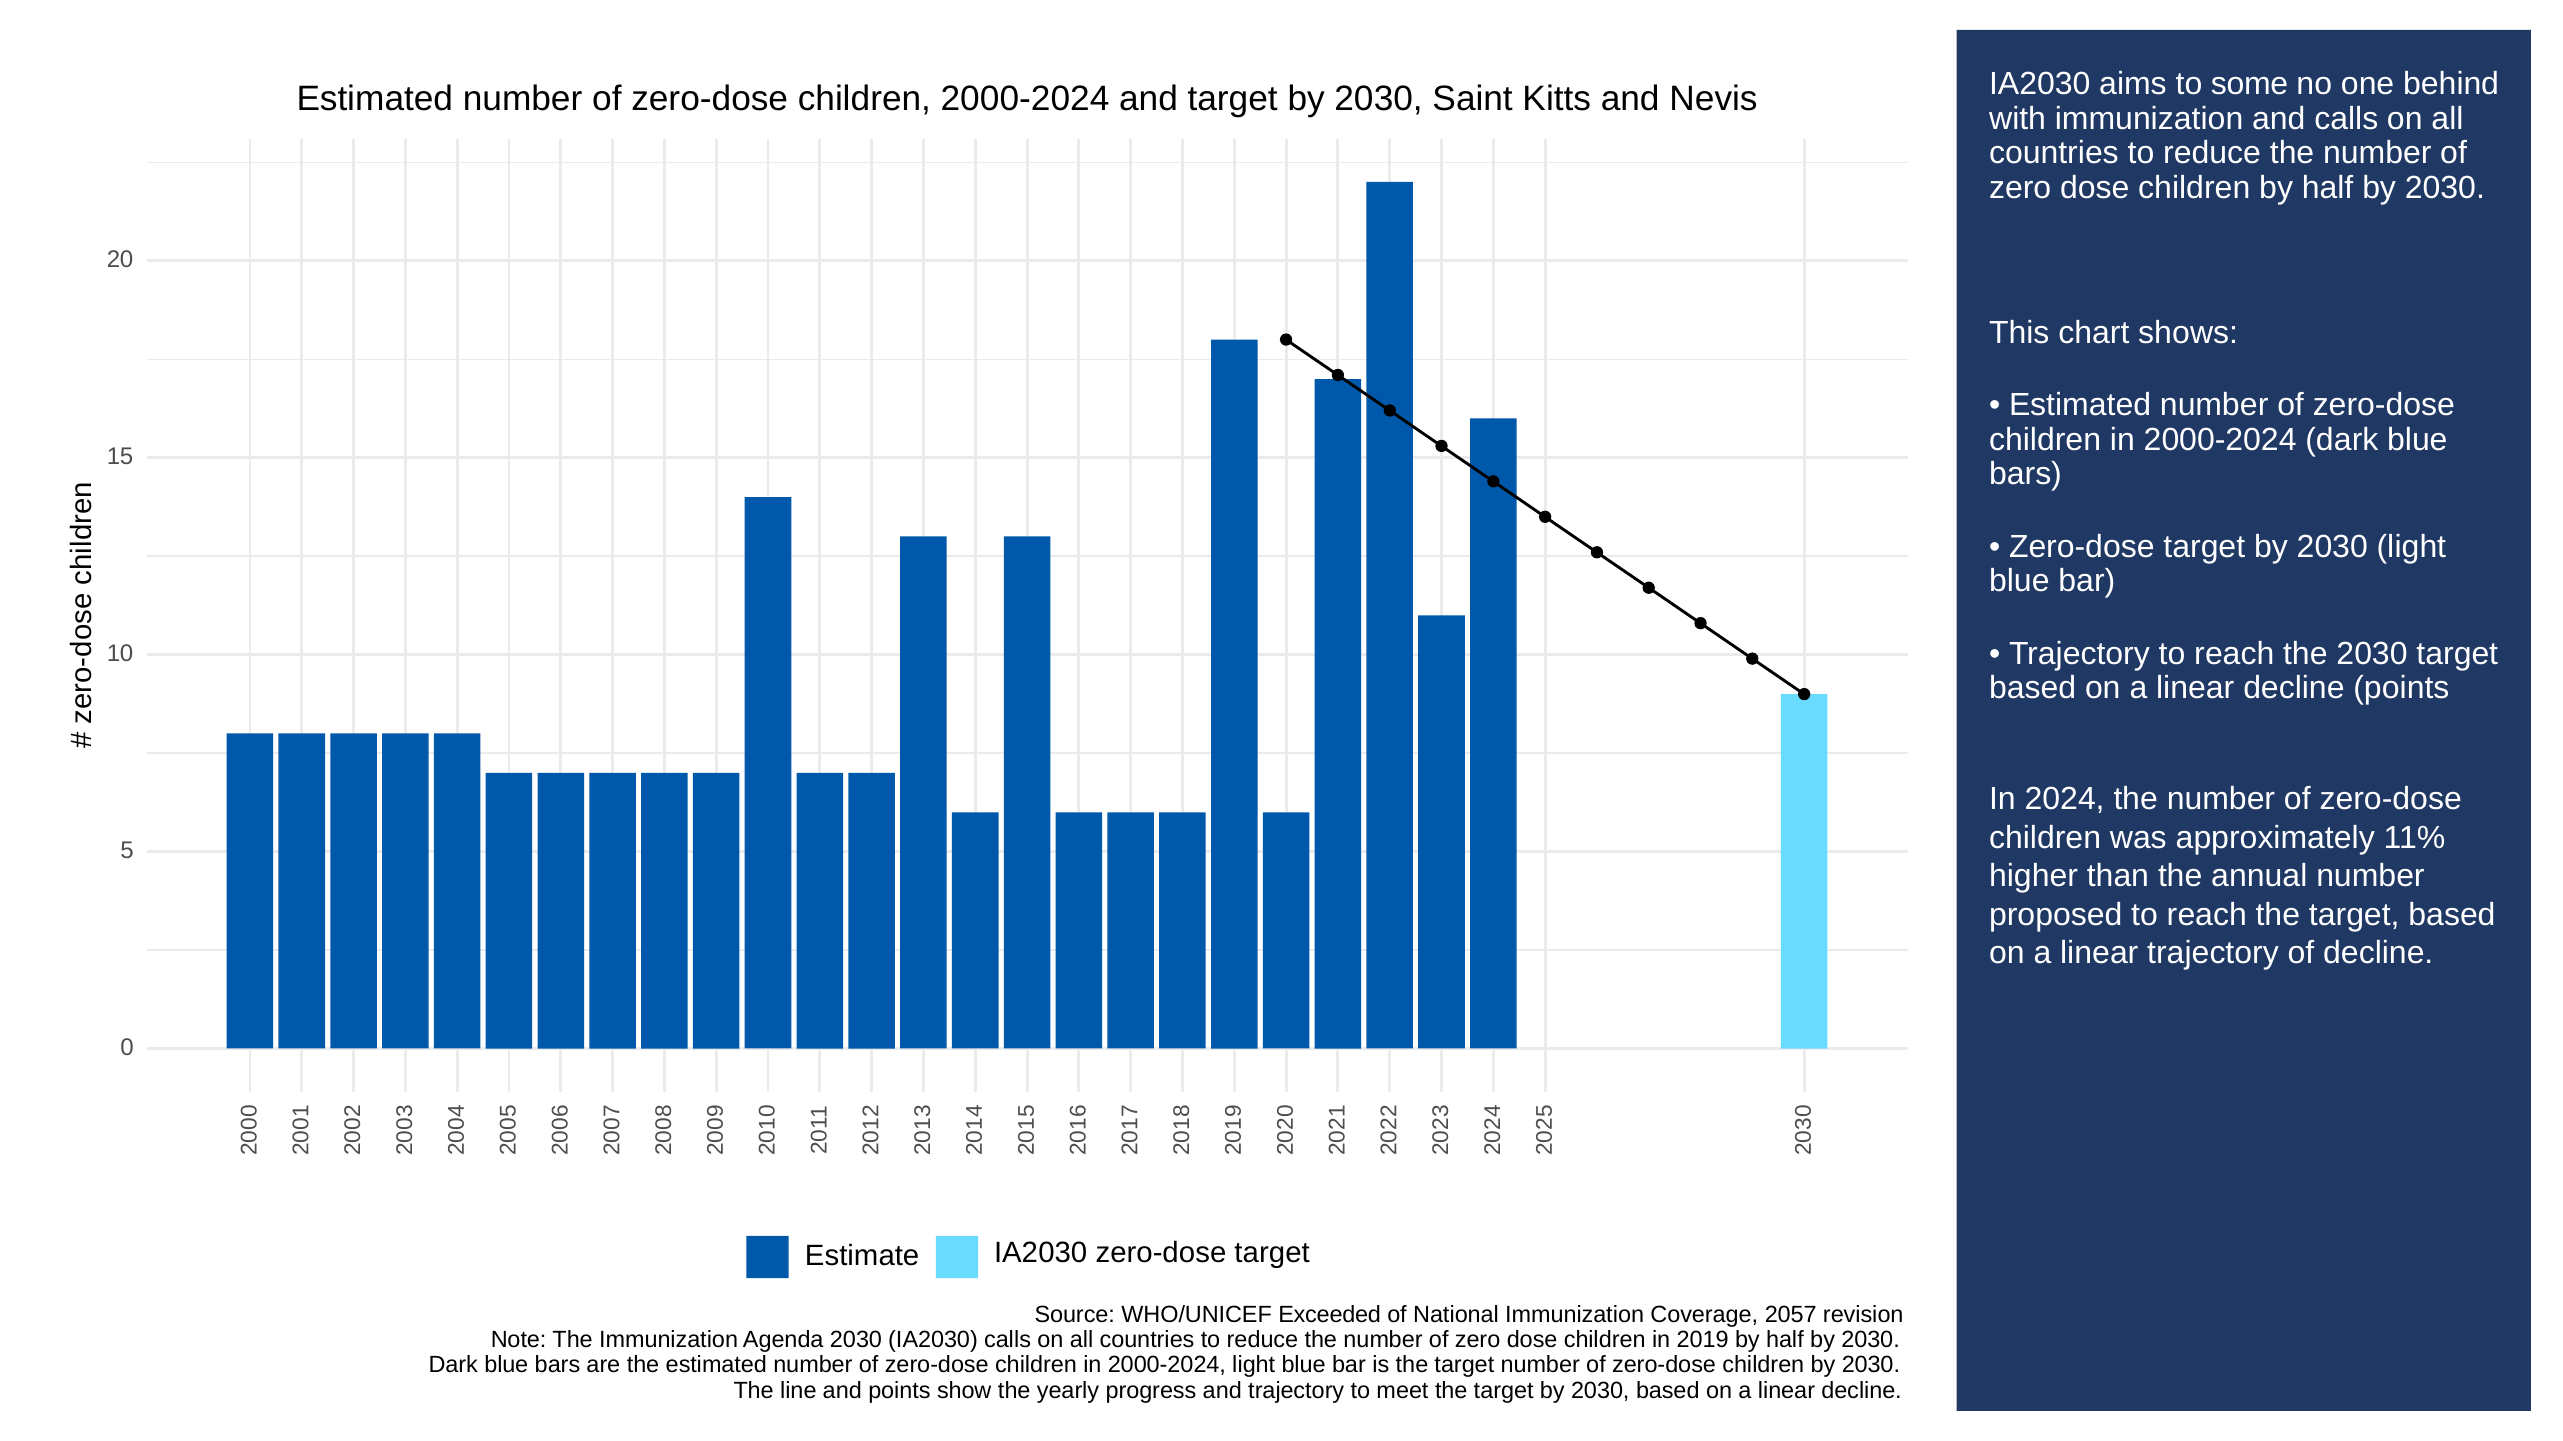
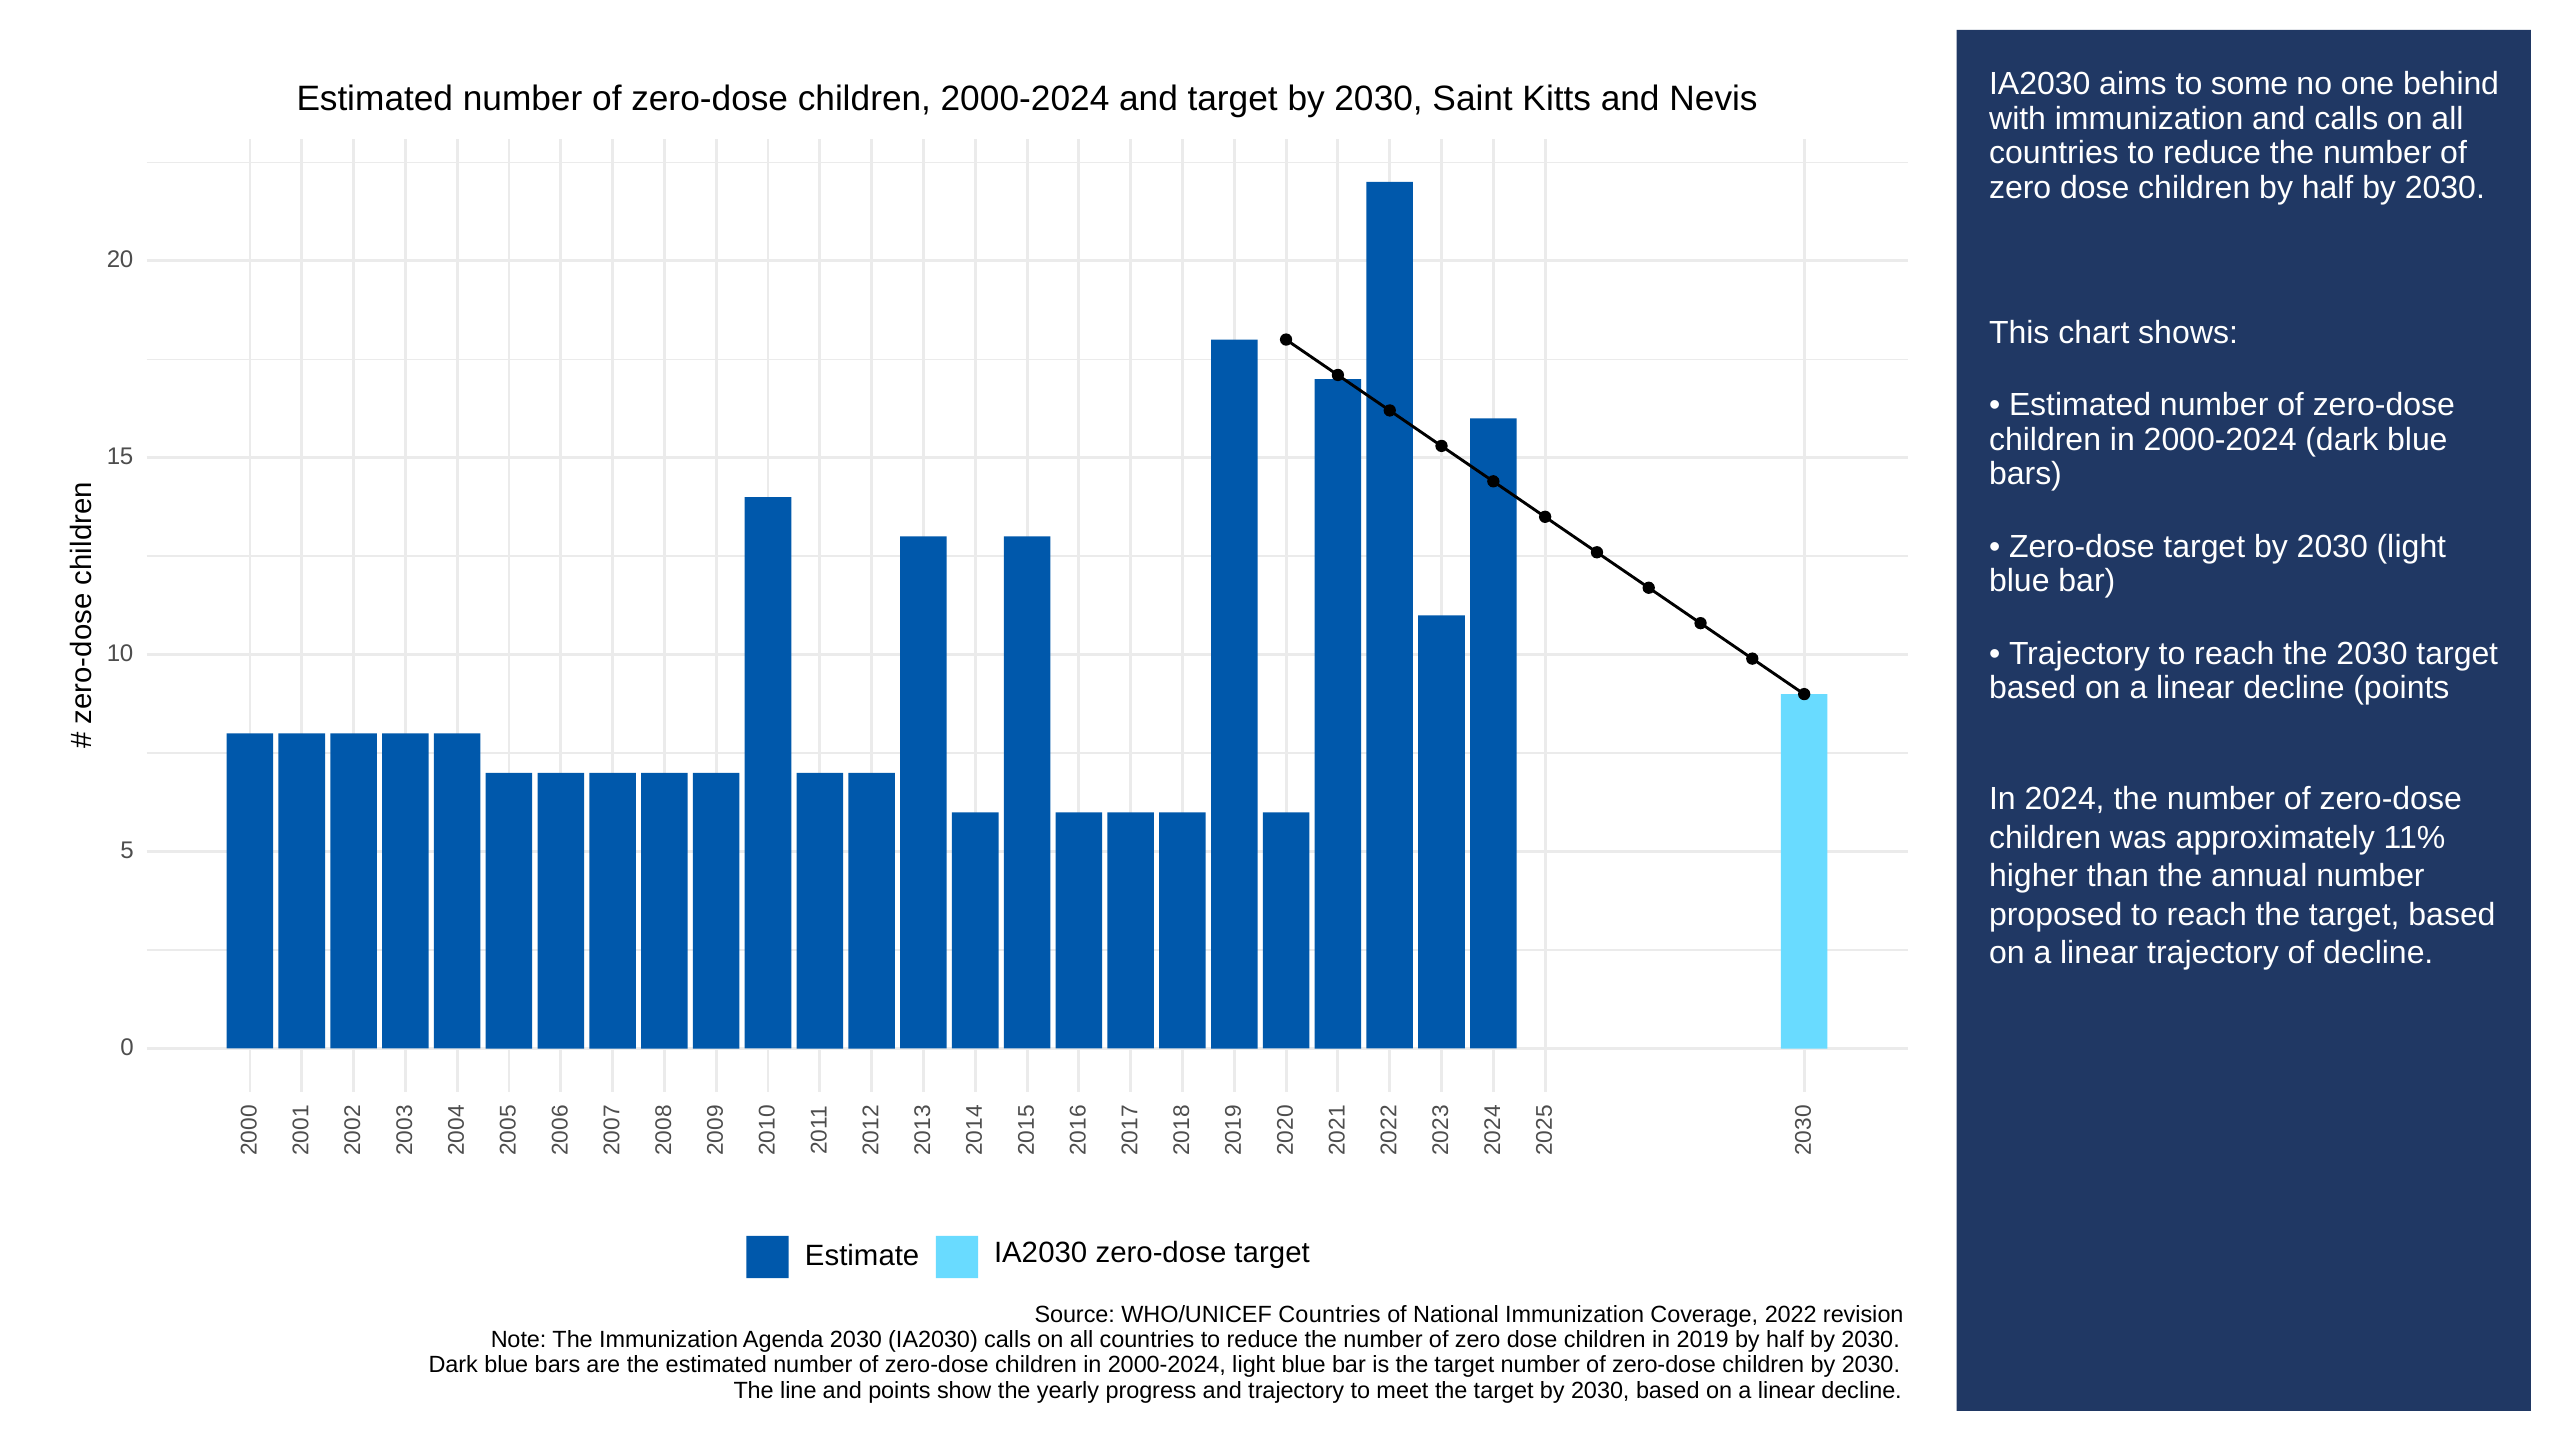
WHO/UNICEF Exceeded: Exceeded -> Countries
2057: 2057 -> 2022
